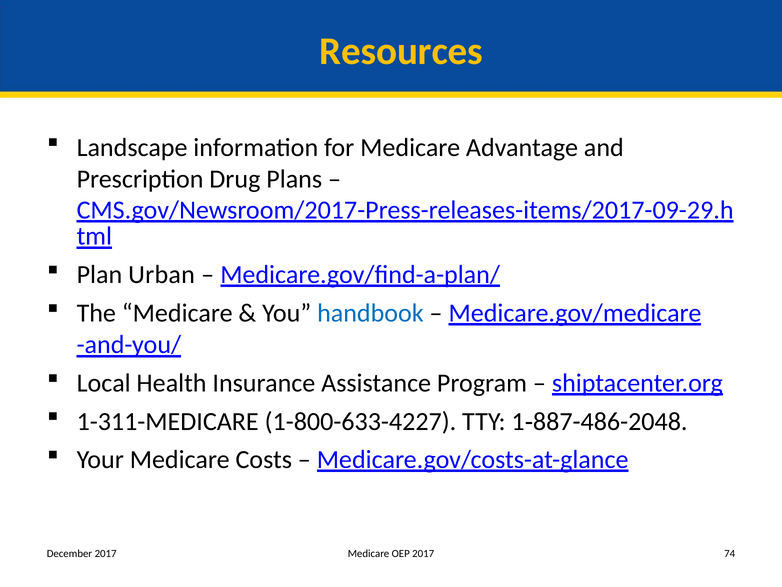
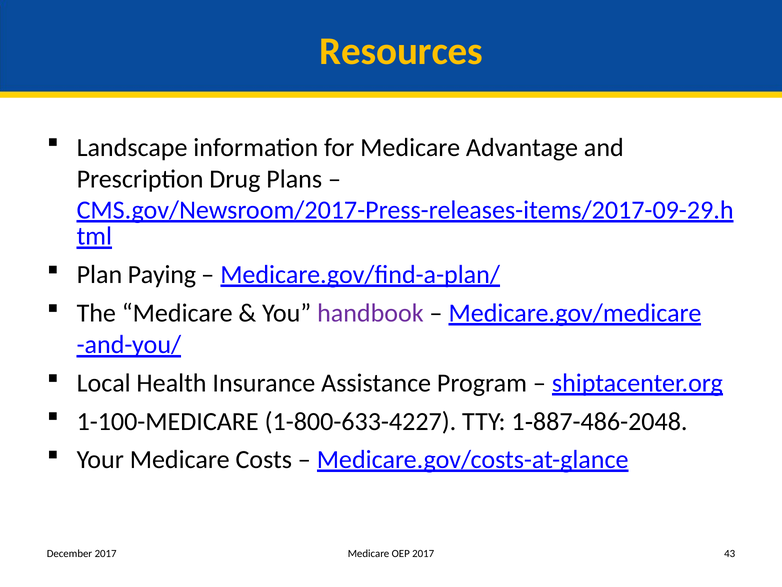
Urban: Urban -> Paying
handbook colour: blue -> purple
1-311-MEDICARE: 1-311-MEDICARE -> 1-100-MEDICARE
74: 74 -> 43
